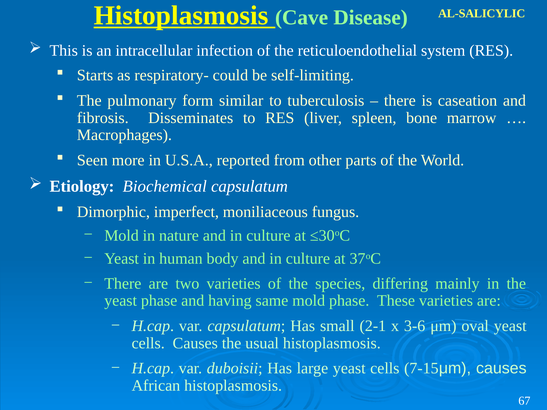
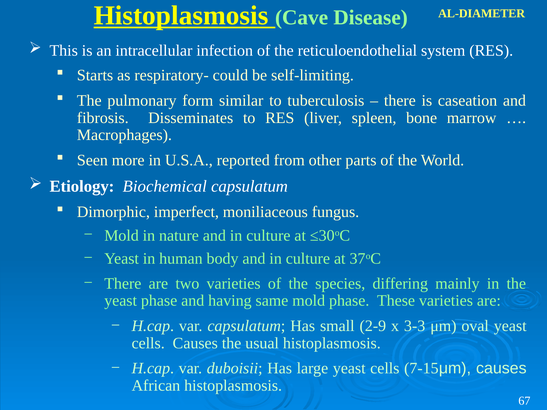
AL-SALICYLIC: AL-SALICYLIC -> AL-DIAMETER
2-1: 2-1 -> 2-9
3-6: 3-6 -> 3-3
